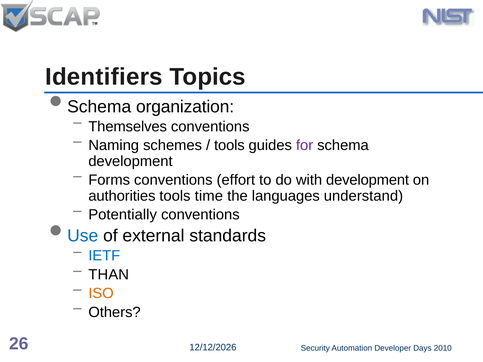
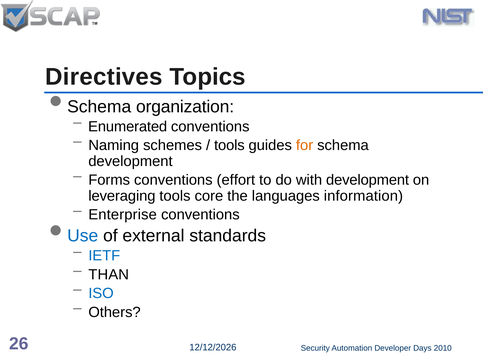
Identifiers: Identifiers -> Directives
Themselves: Themselves -> Enumerated
for colour: purple -> orange
authorities: authorities -> leveraging
time: time -> core
understand: understand -> information
Potentially: Potentially -> Enterprise
ISO colour: orange -> blue
